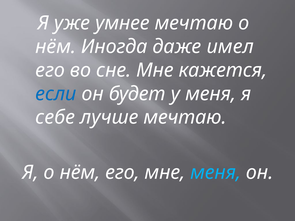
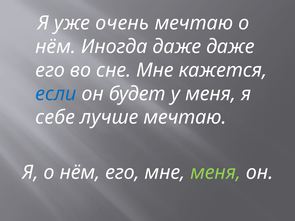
умнее: умнее -> очень
даже имел: имел -> даже
меня at (216, 173) colour: light blue -> light green
